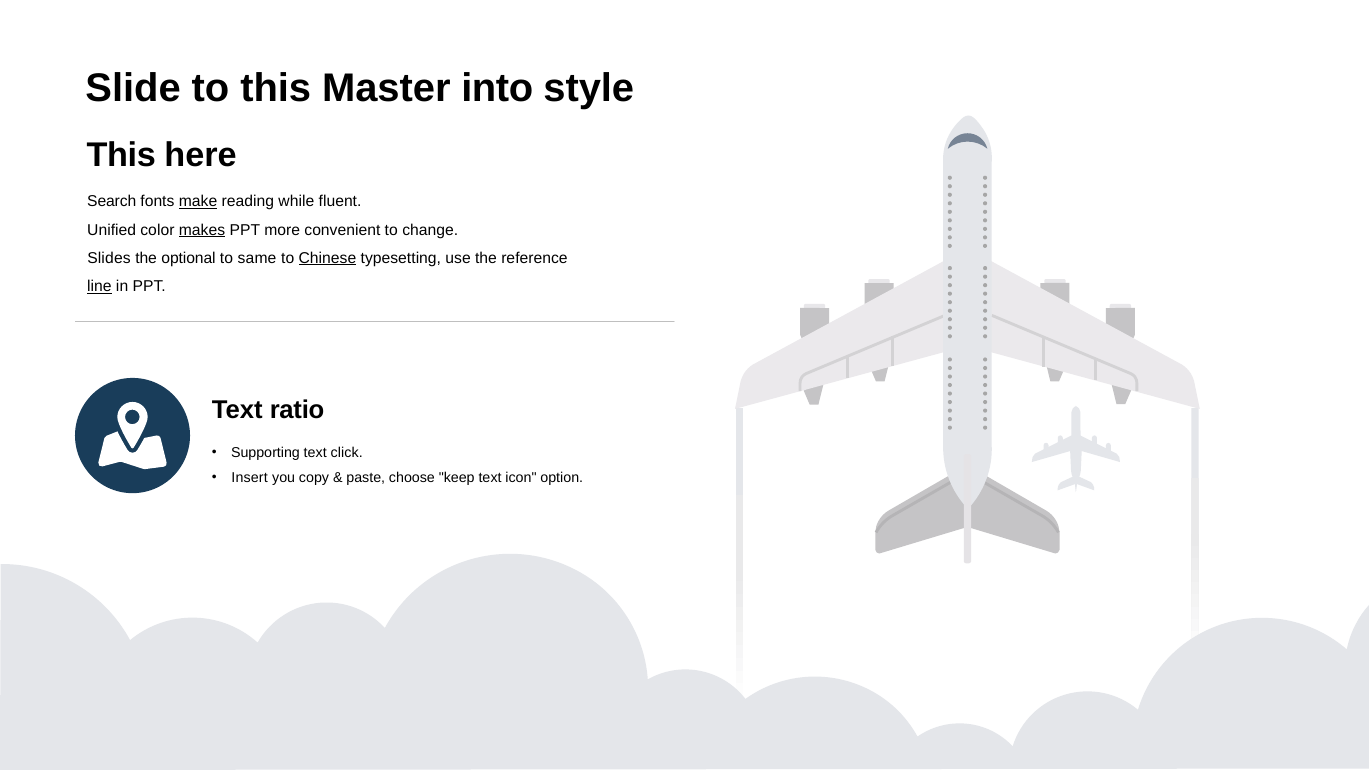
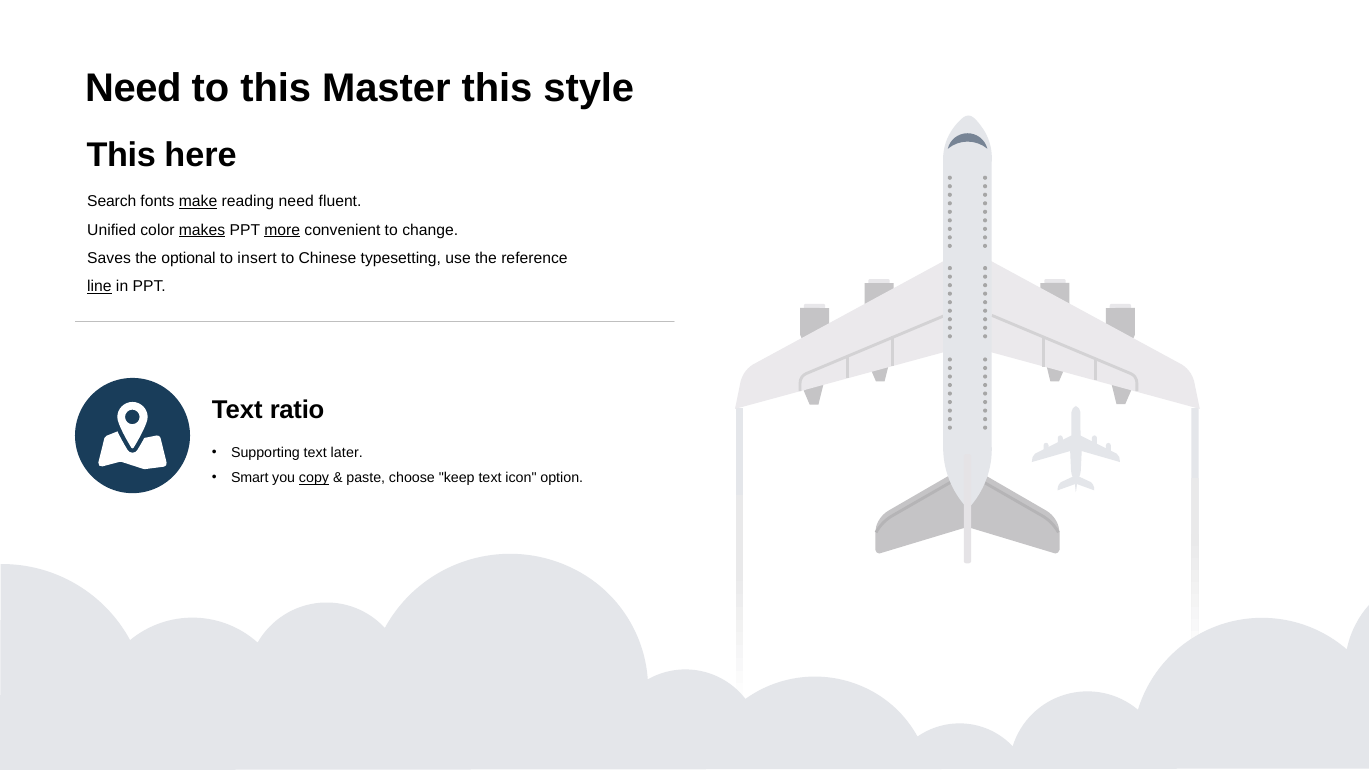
Slide at (133, 89): Slide -> Need
Master into: into -> this
reading while: while -> need
more underline: none -> present
Slides: Slides -> Saves
same: same -> insert
Chinese underline: present -> none
click: click -> later
Insert: Insert -> Smart
copy underline: none -> present
